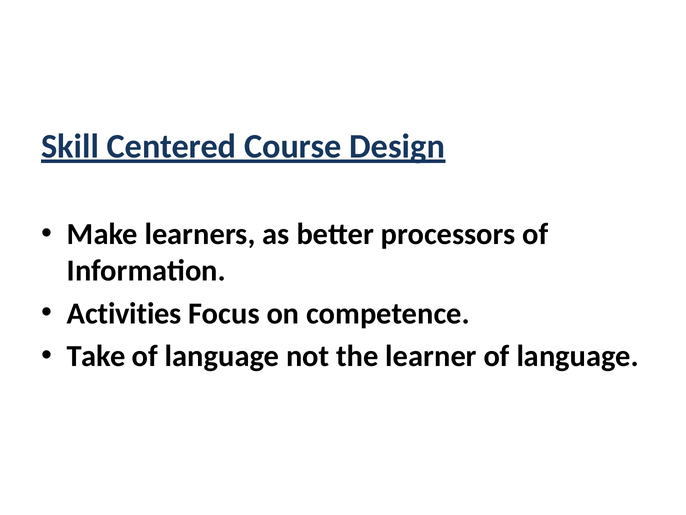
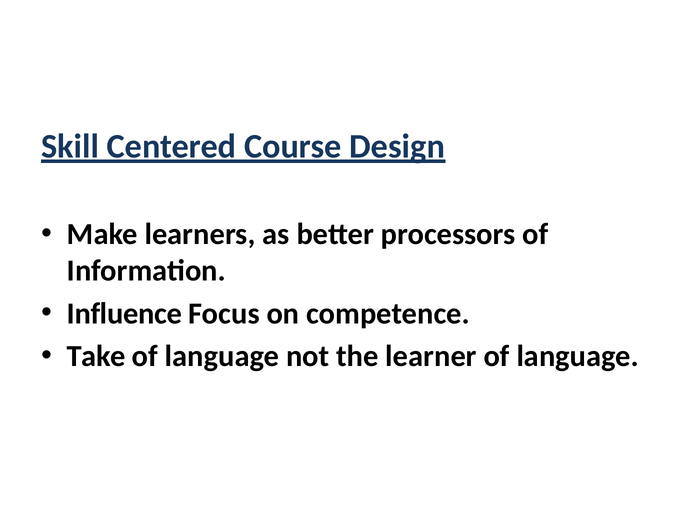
Activities: Activities -> Influence
